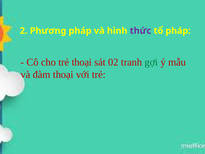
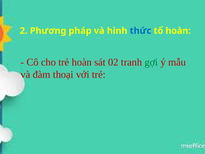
thức colour: purple -> blue
tổ pháp: pháp -> hoàn
trẻ thoại: thoại -> hoàn
